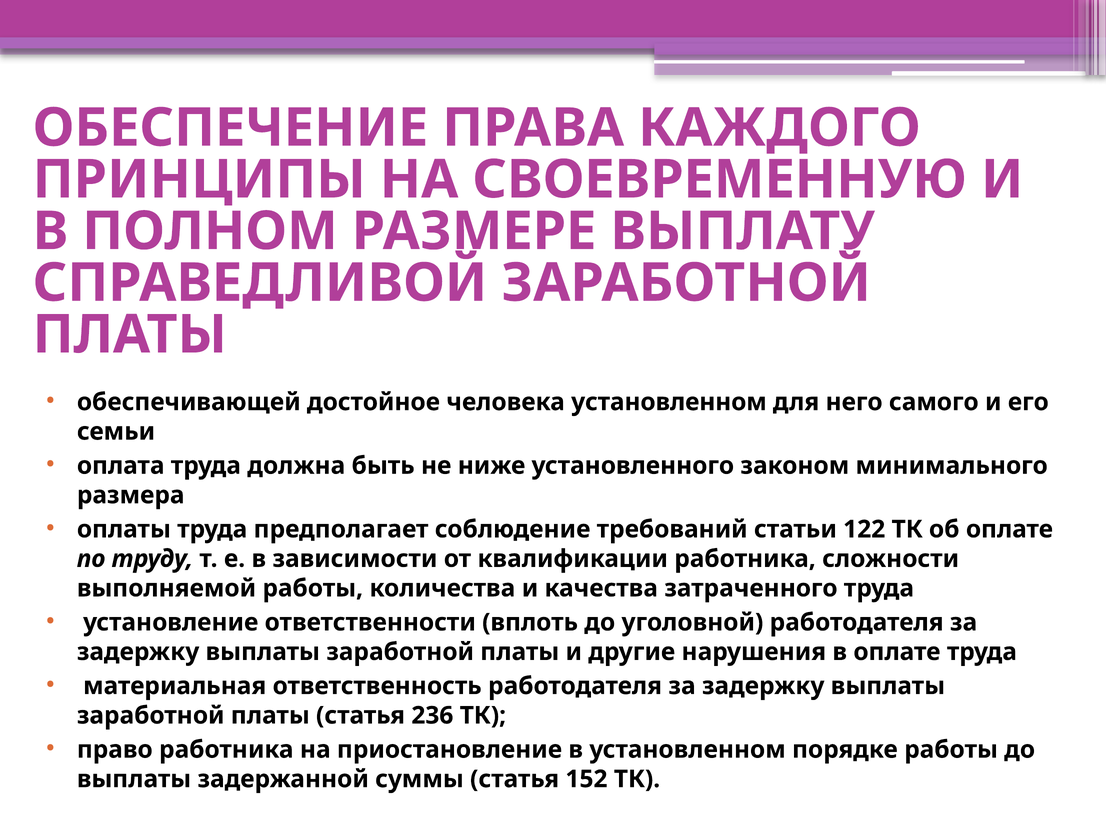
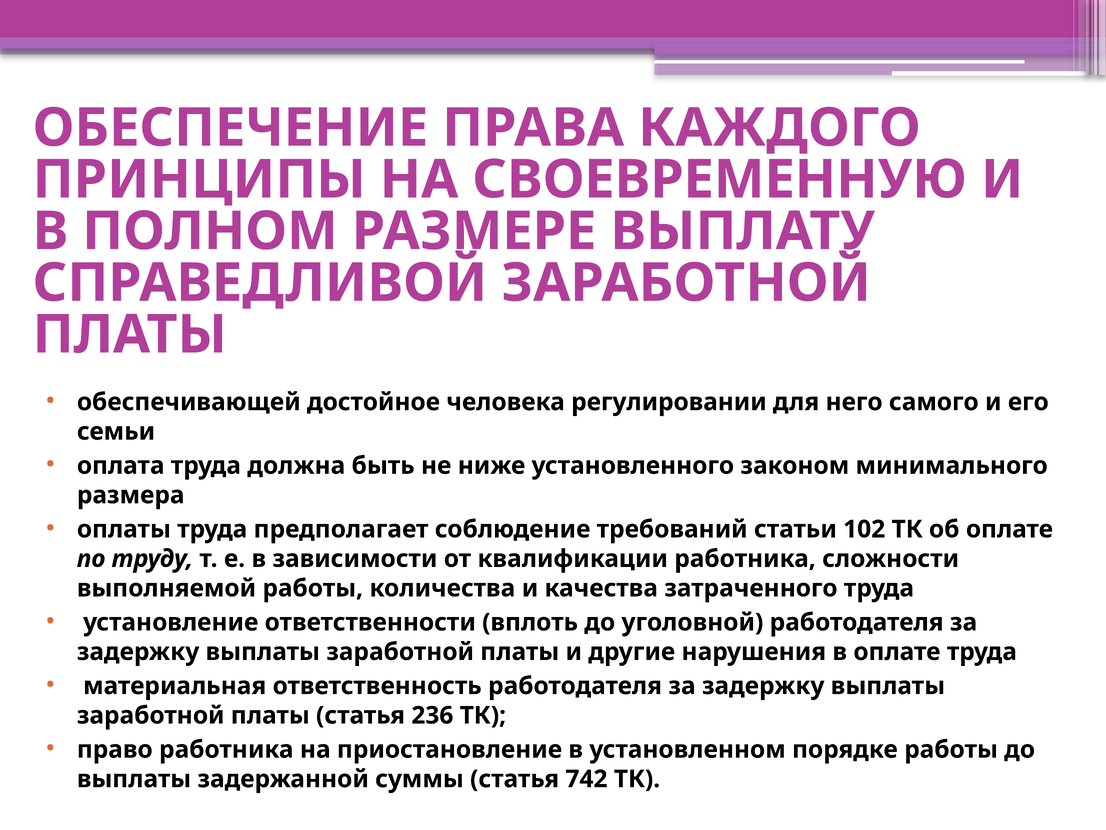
человека установленном: установленном -> регулировании
122: 122 -> 102
152: 152 -> 742
